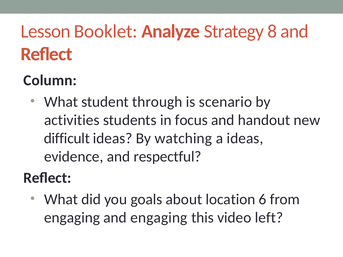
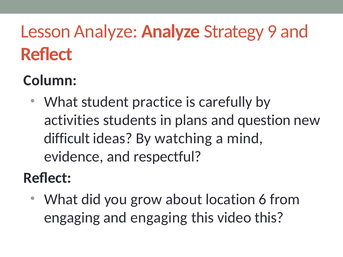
Lesson Booklet: Booklet -> Analyze
8: 8 -> 9
through: through -> practice
scenario: scenario -> carefully
focus: focus -> plans
handout: handout -> question
a ideas: ideas -> mind
goals: goals -> grow
video left: left -> this
